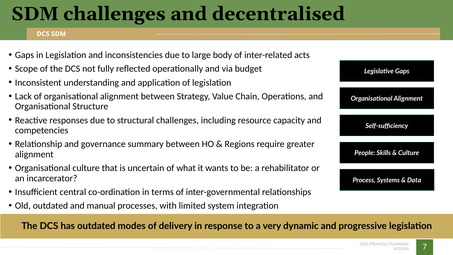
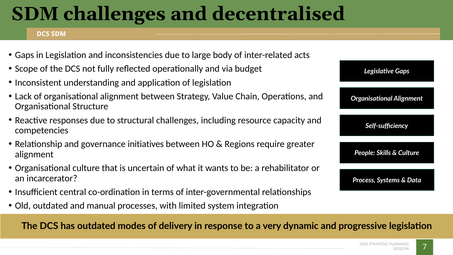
summary: summary -> initiatives
